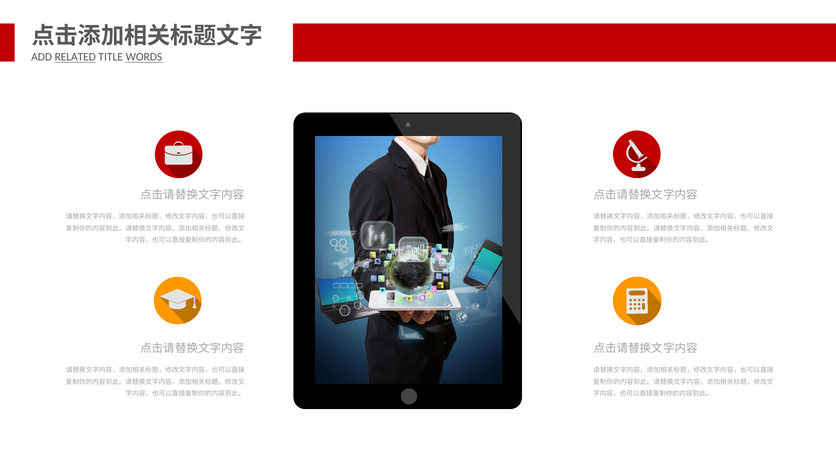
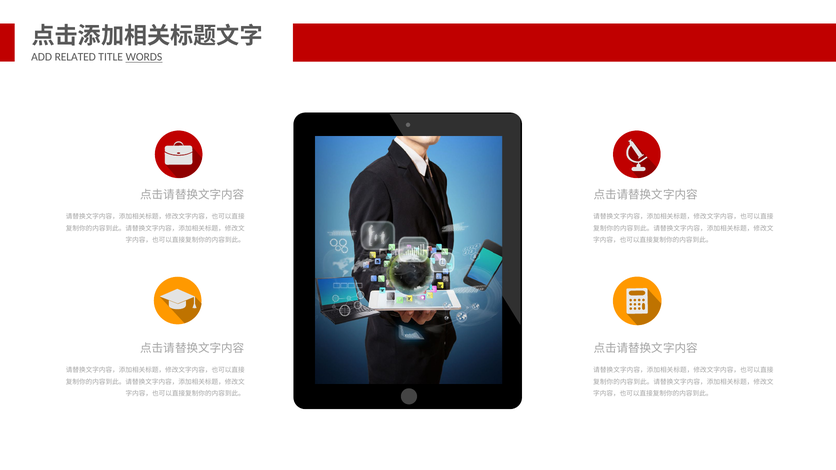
RELATED underline: present -> none
